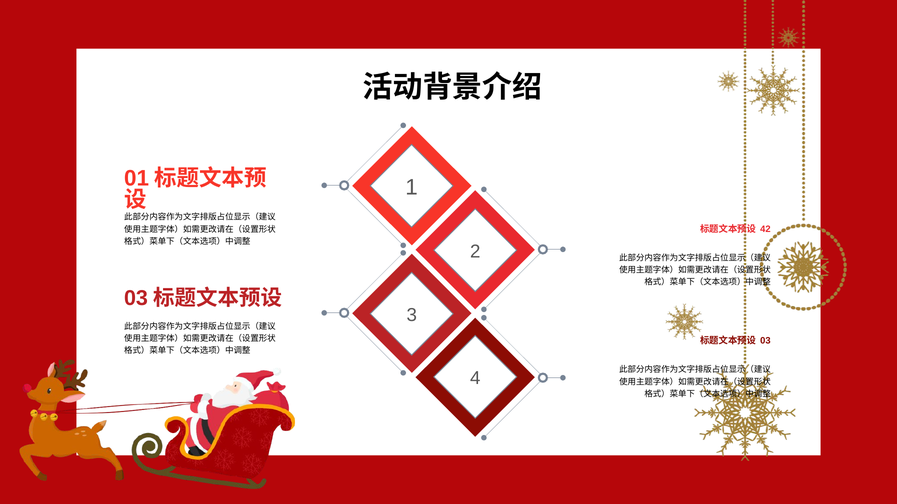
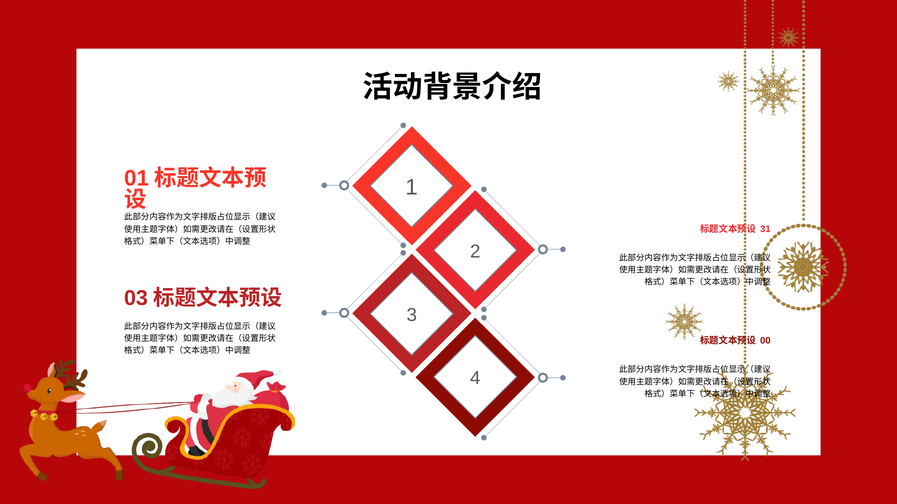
42: 42 -> 31
03: 03 -> 00
